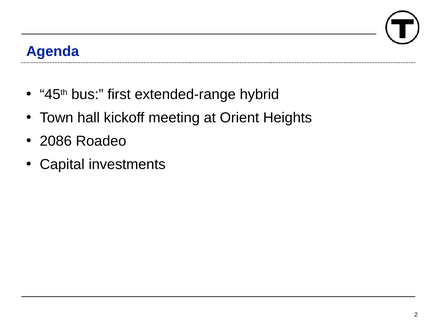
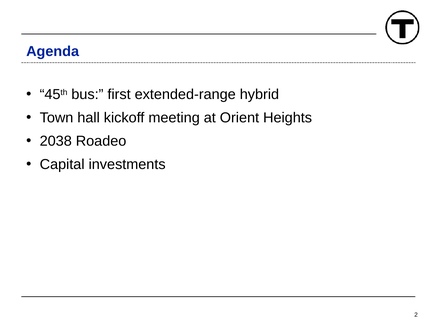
2086: 2086 -> 2038
